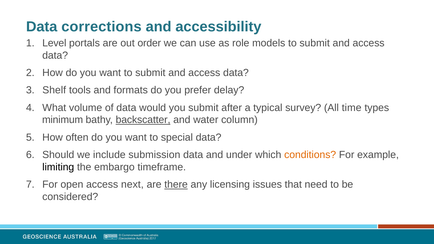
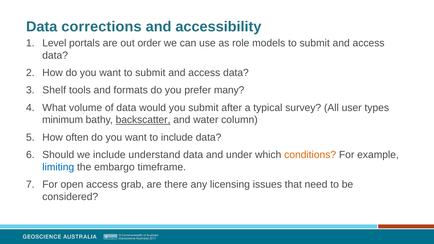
delay: delay -> many
time: time -> user
to special: special -> include
submission: submission -> understand
limiting colour: black -> blue
next: next -> grab
there underline: present -> none
